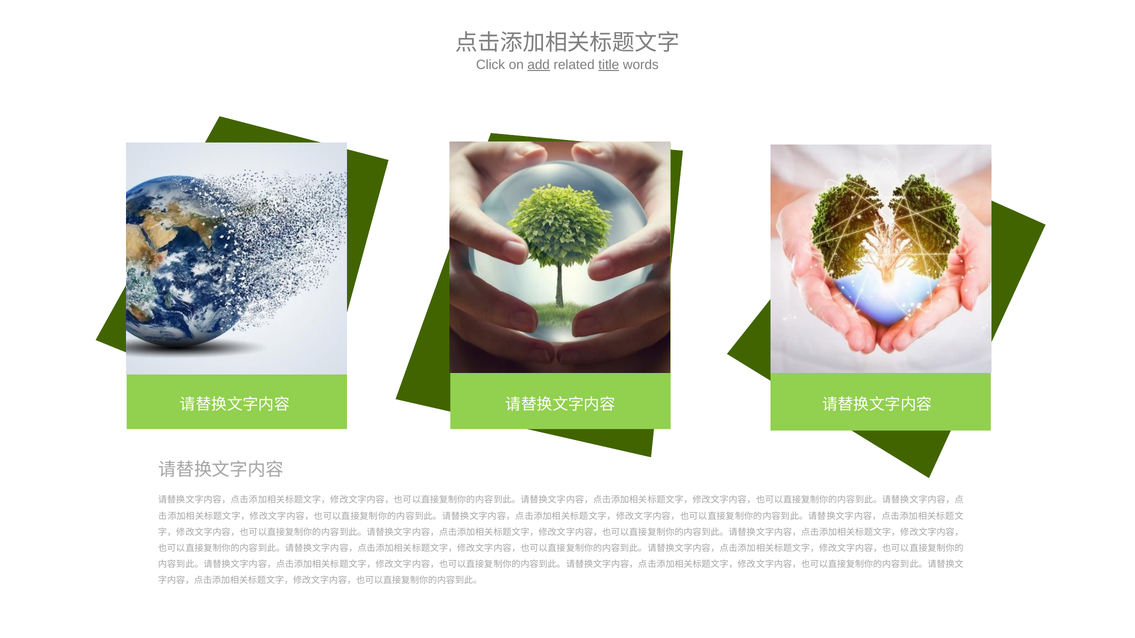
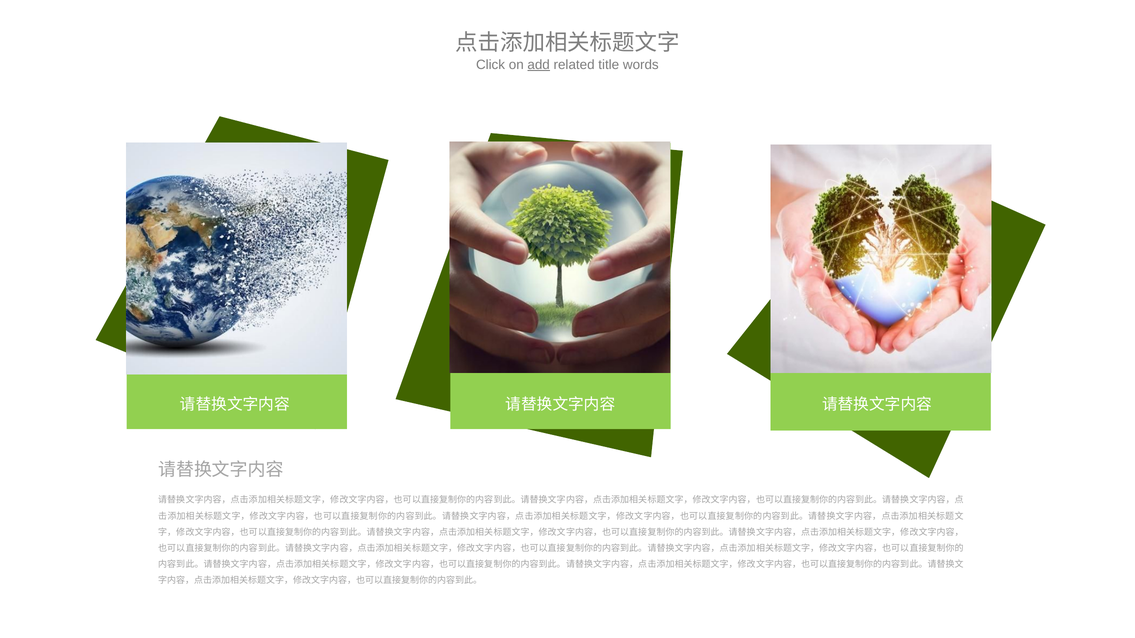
title underline: present -> none
